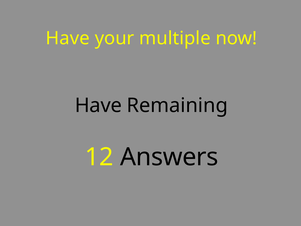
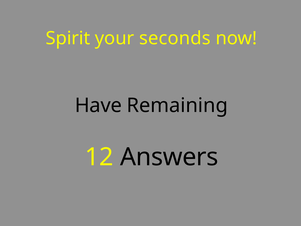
Have at (68, 38): Have -> Spirit
multiple: multiple -> seconds
